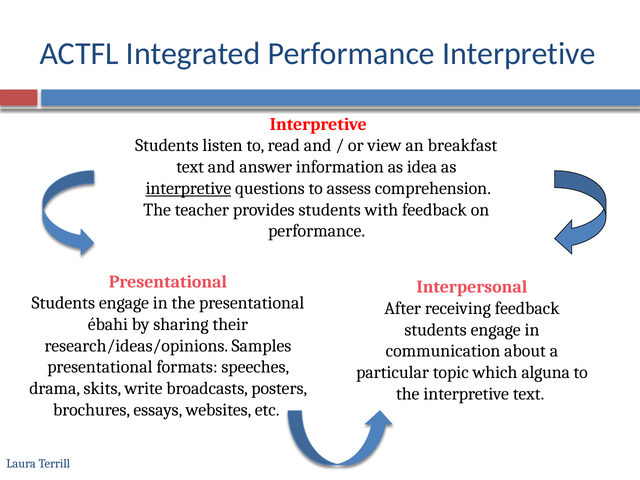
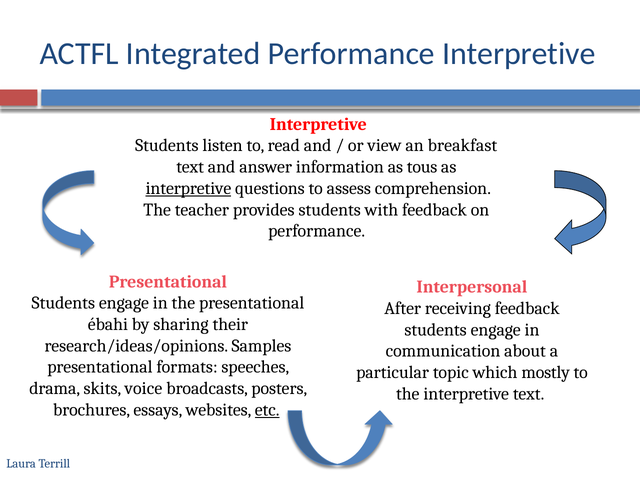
idea: idea -> tous
alguna: alguna -> mostly
write: write -> voice
etc underline: none -> present
